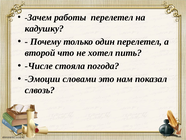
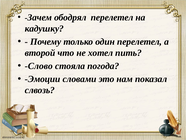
работы: работы -> ободрял
Числе: Числе -> Слово
